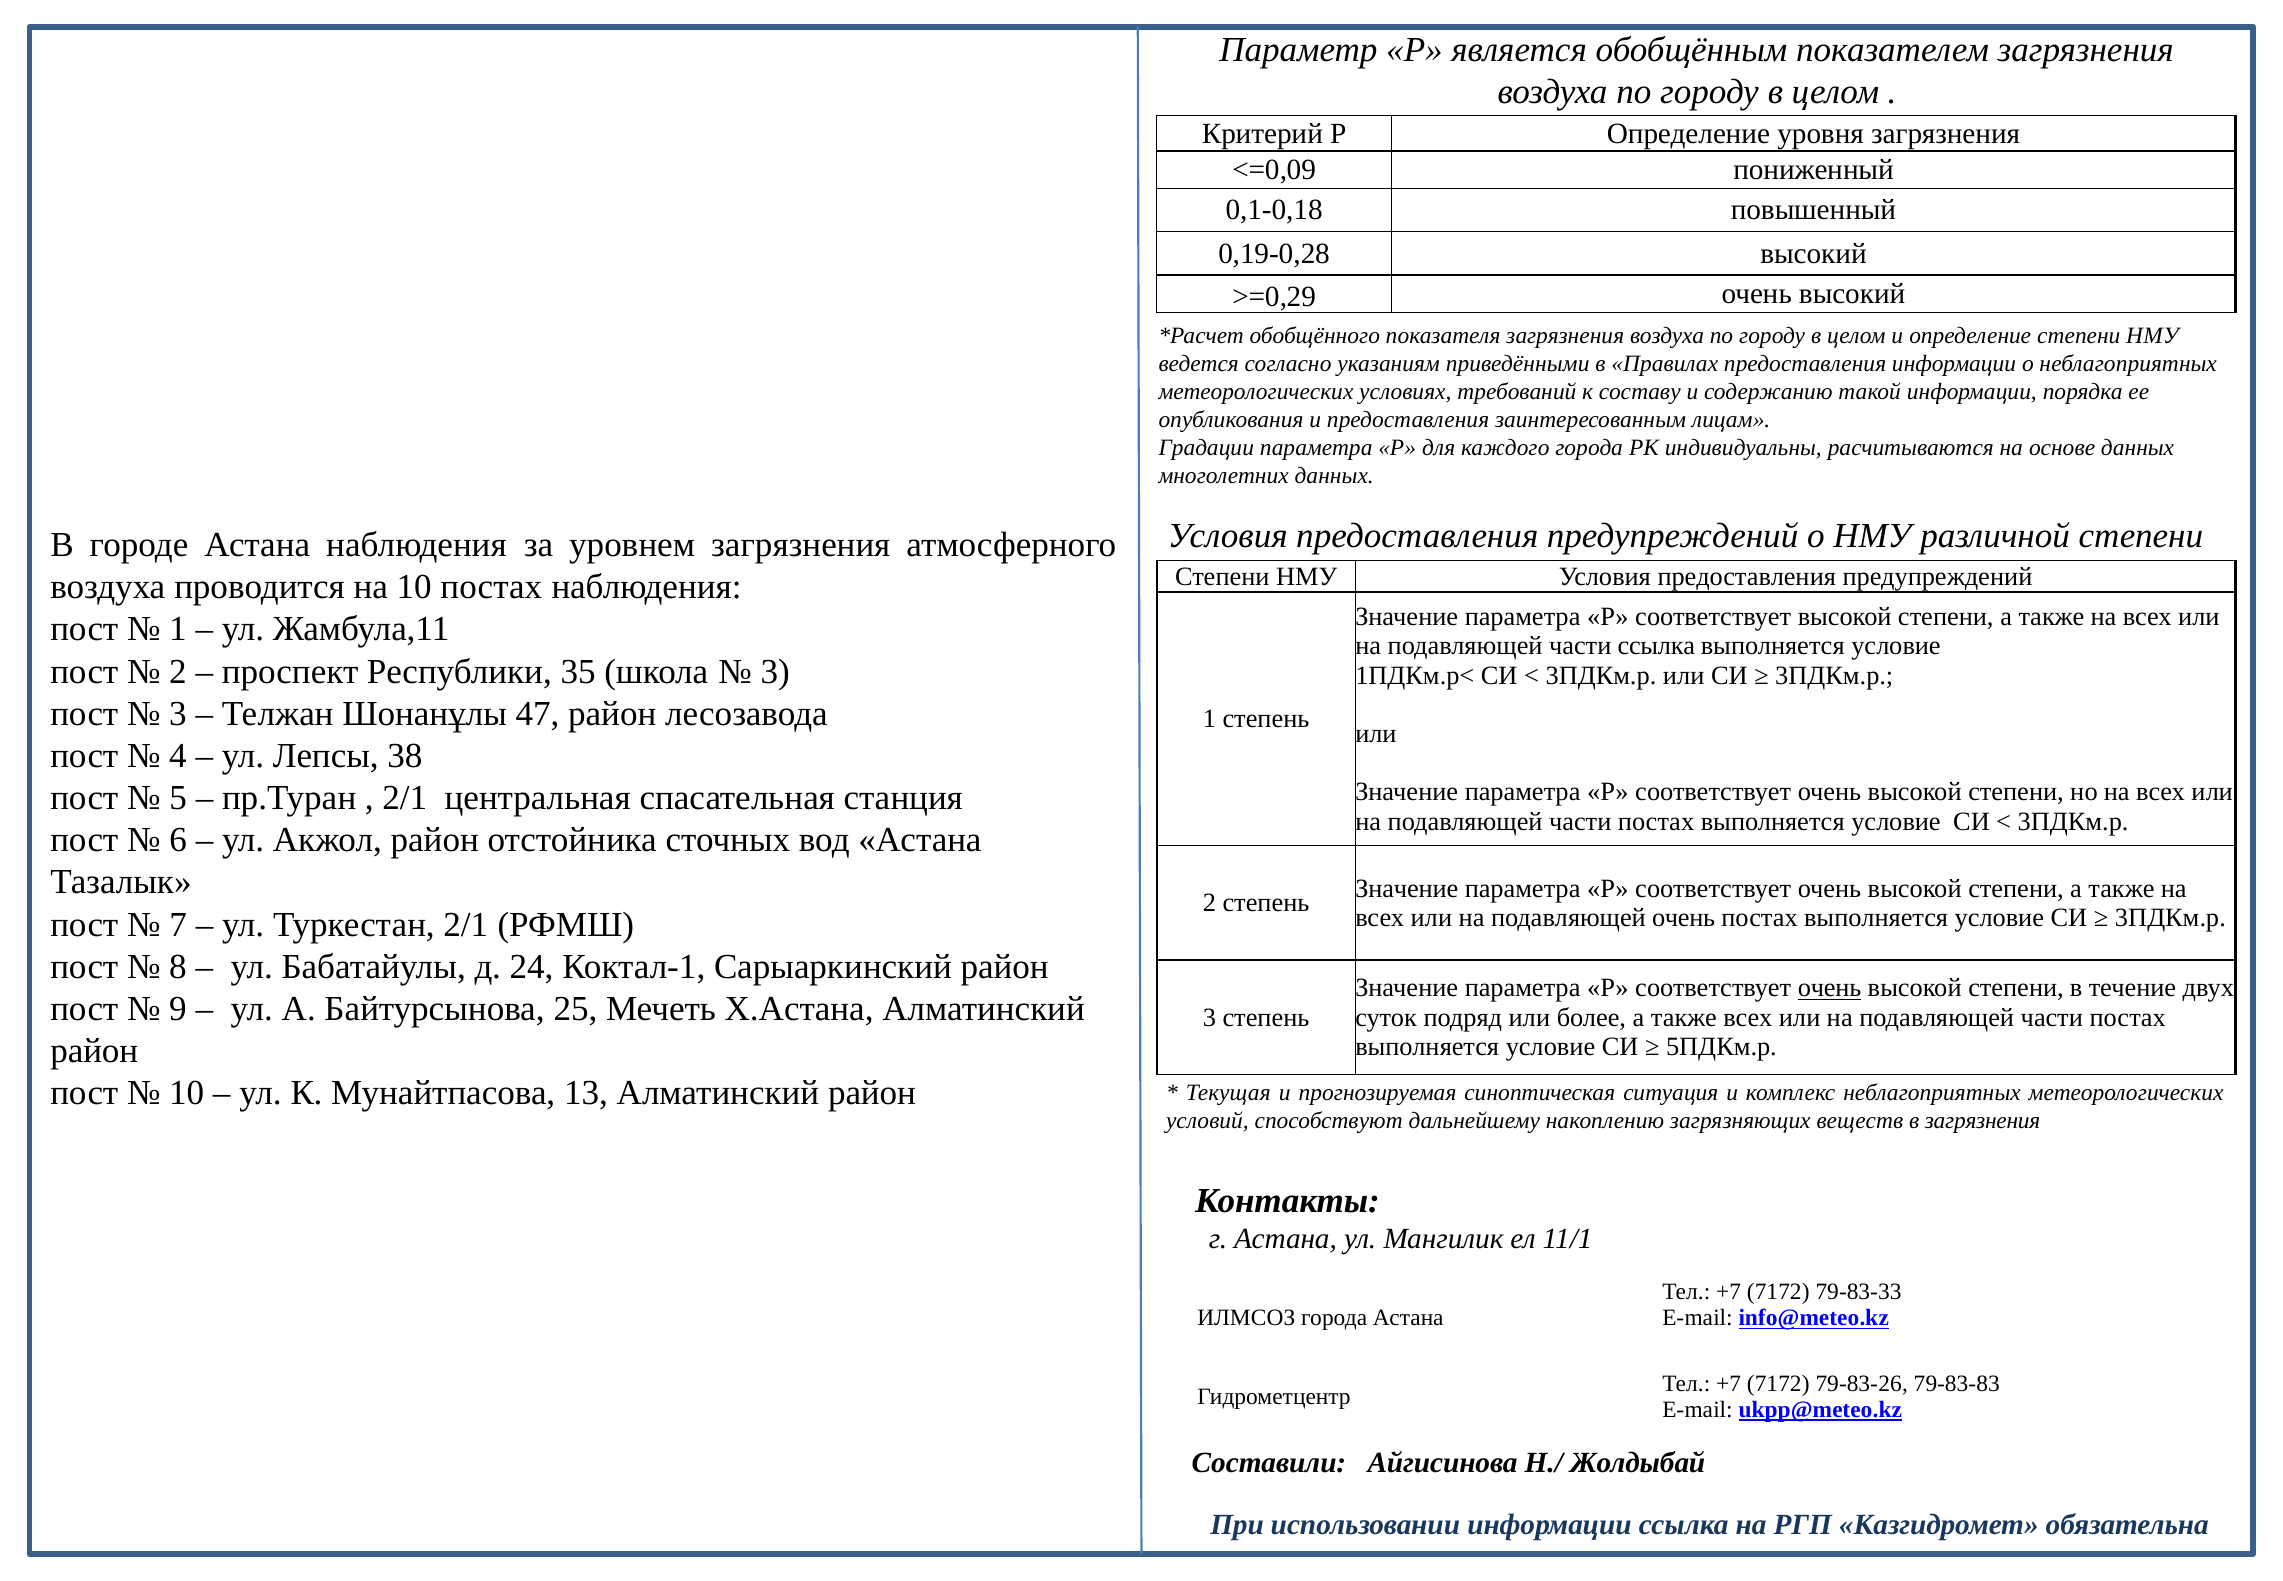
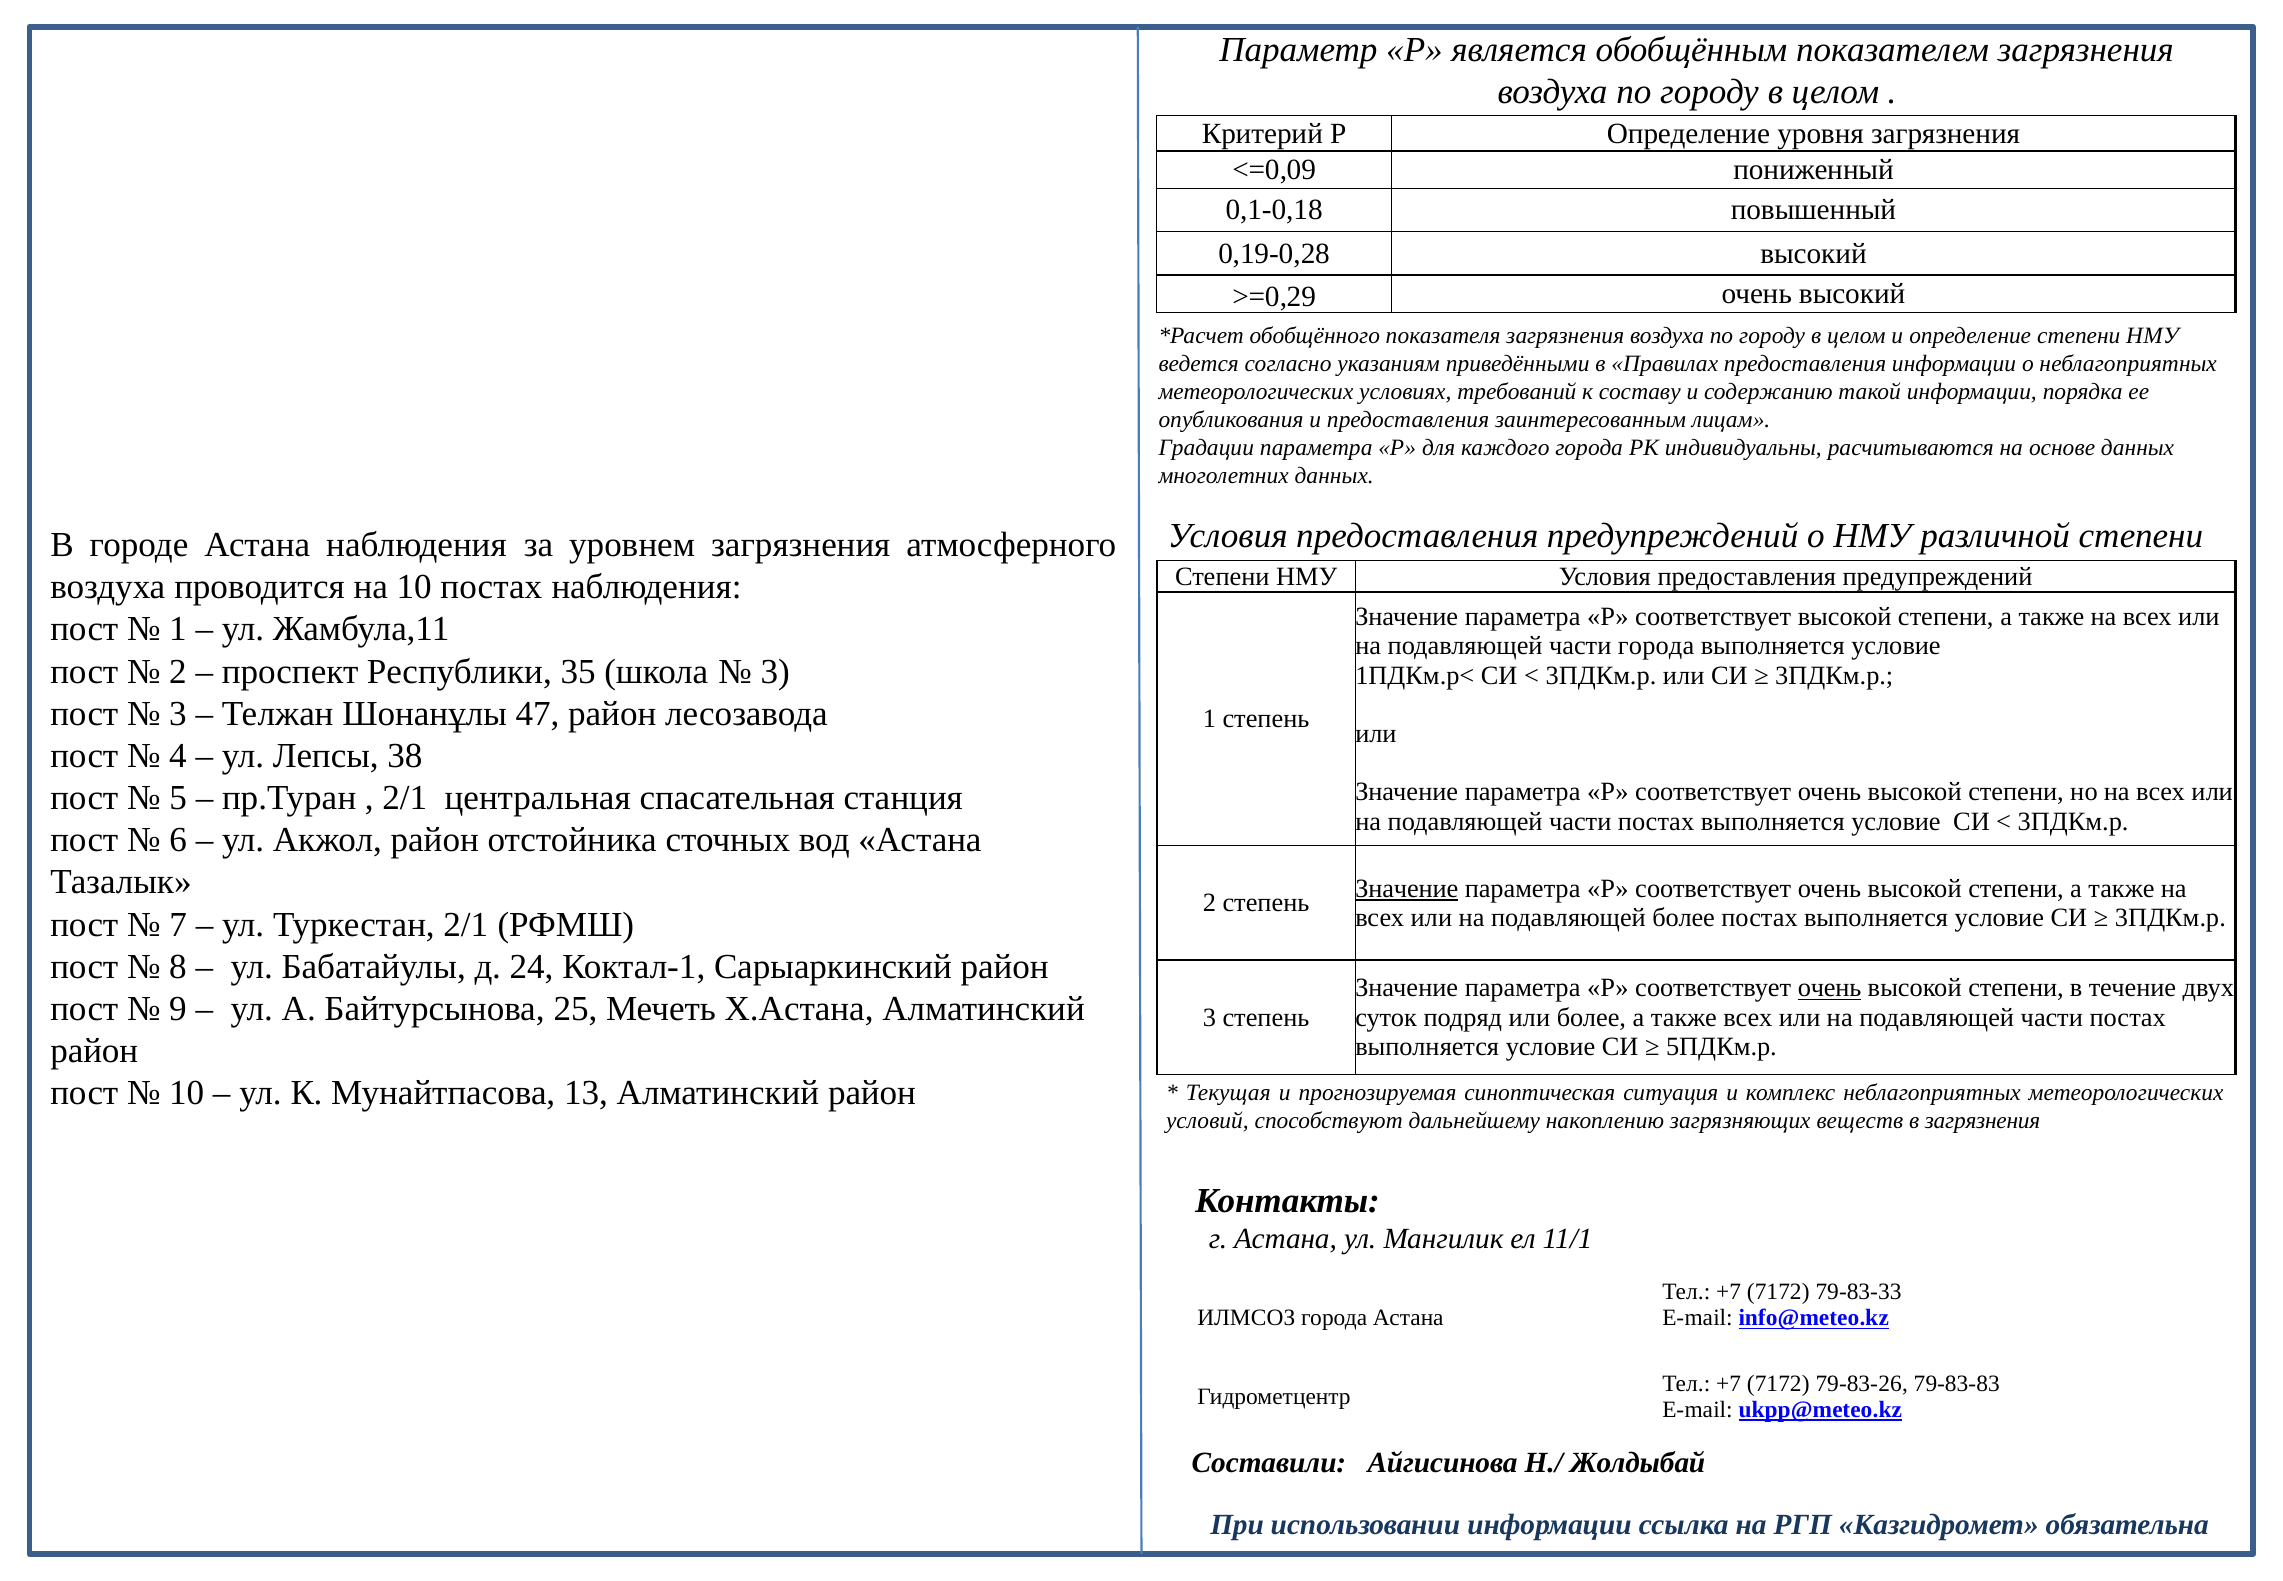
части ссылка: ссылка -> города
Значение at (1407, 888) underline: none -> present
подавляющей очень: очень -> более
